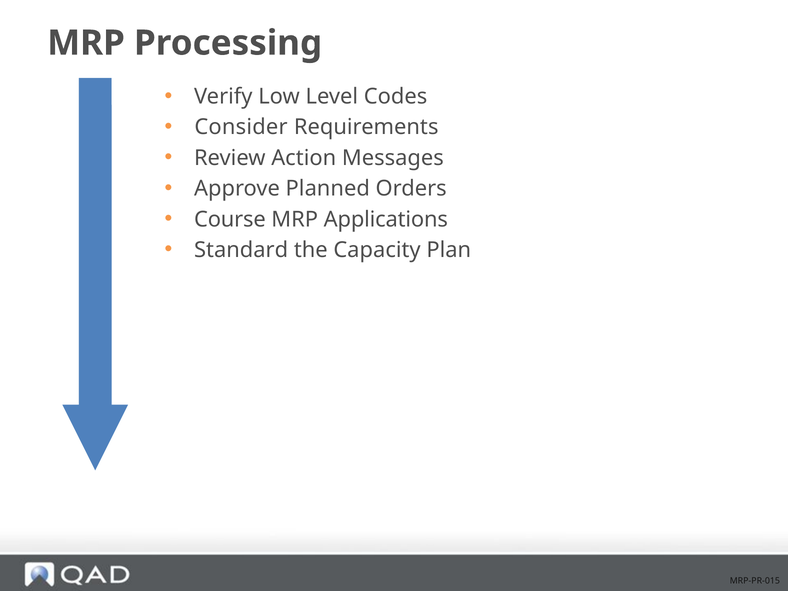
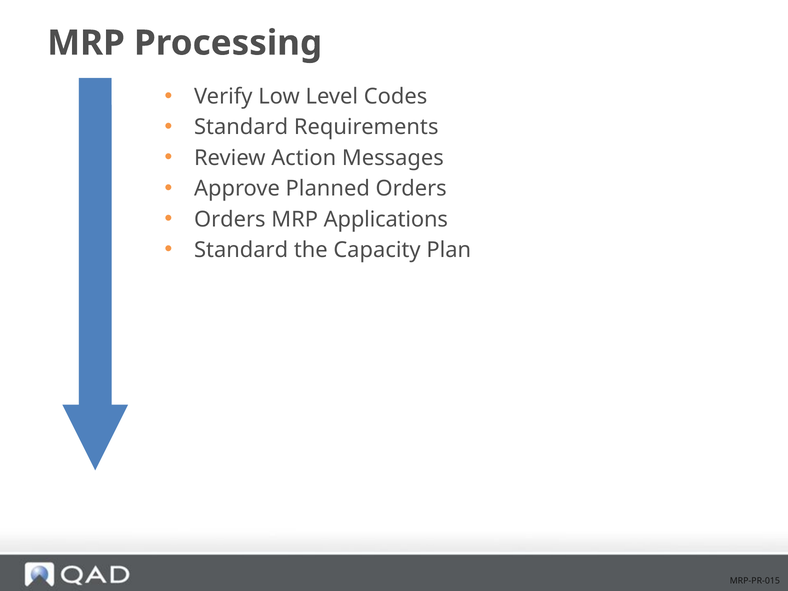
Consider at (241, 127): Consider -> Standard
Course at (230, 219): Course -> Orders
